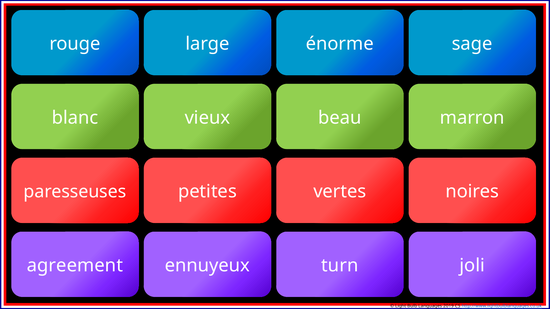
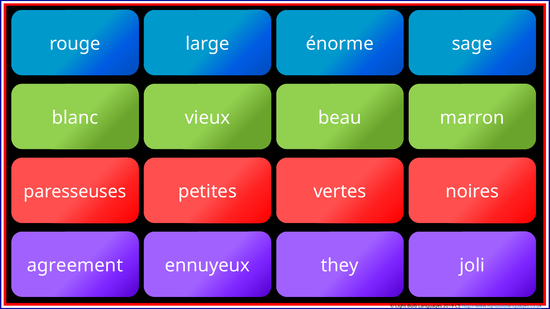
turn: turn -> they
